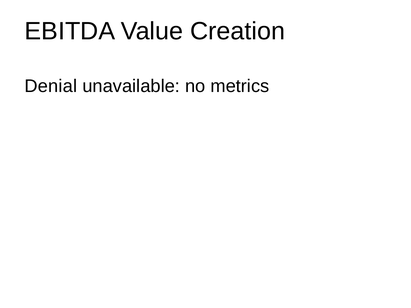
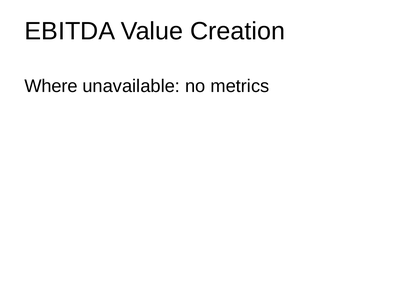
Denial: Denial -> Where
